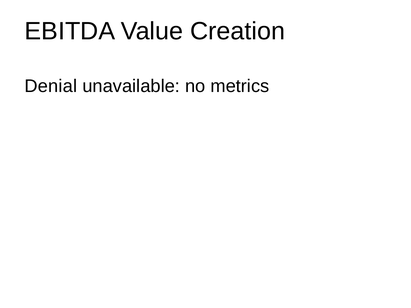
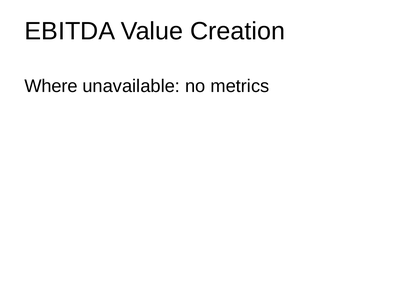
Denial: Denial -> Where
